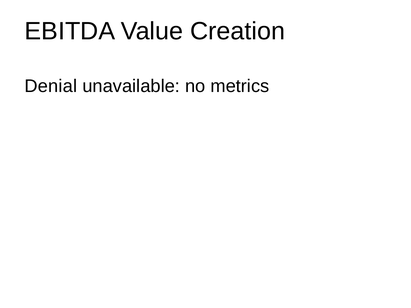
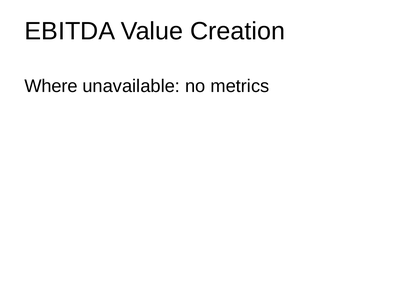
Denial: Denial -> Where
